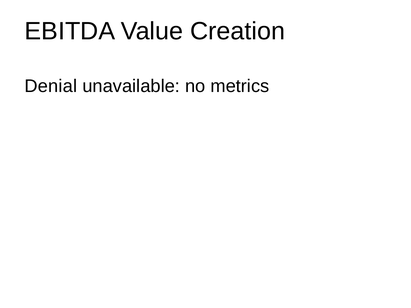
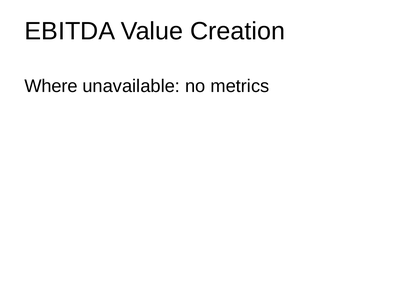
Denial: Denial -> Where
